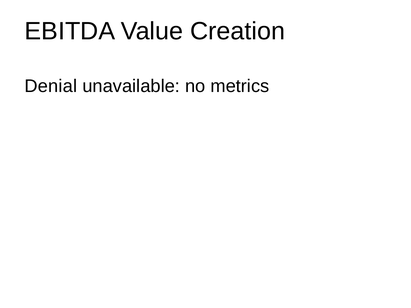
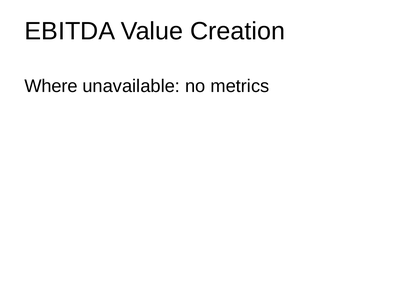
Denial: Denial -> Where
